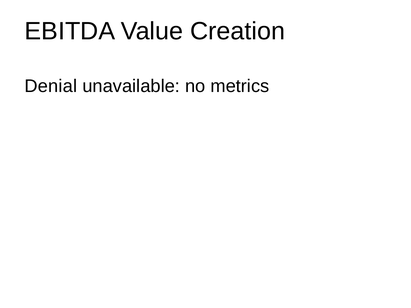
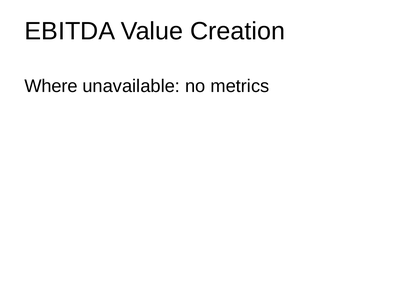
Denial: Denial -> Where
